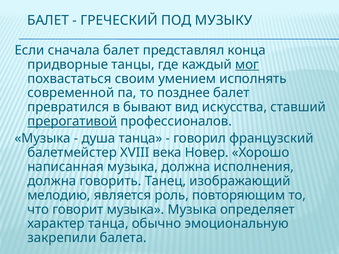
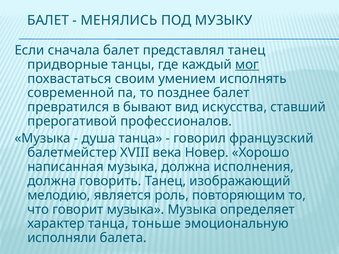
ГРЕЧЕСКИЙ: ГРЕЧЕСКИЙ -> МЕНЯЛИСЬ
представлял конца: конца -> танец
прерогативой underline: present -> none
обычно: обычно -> тоньше
закрепили: закрепили -> исполняли
